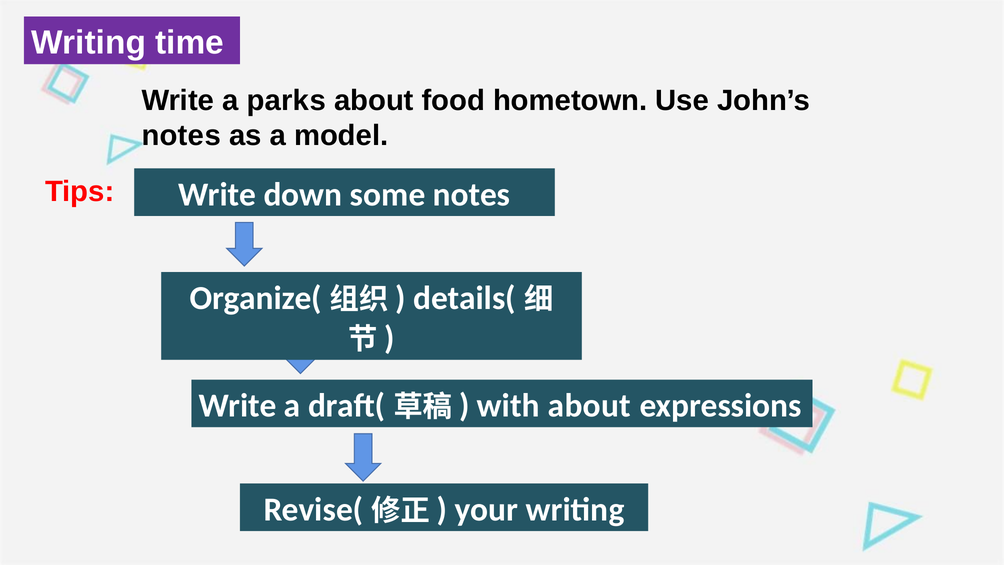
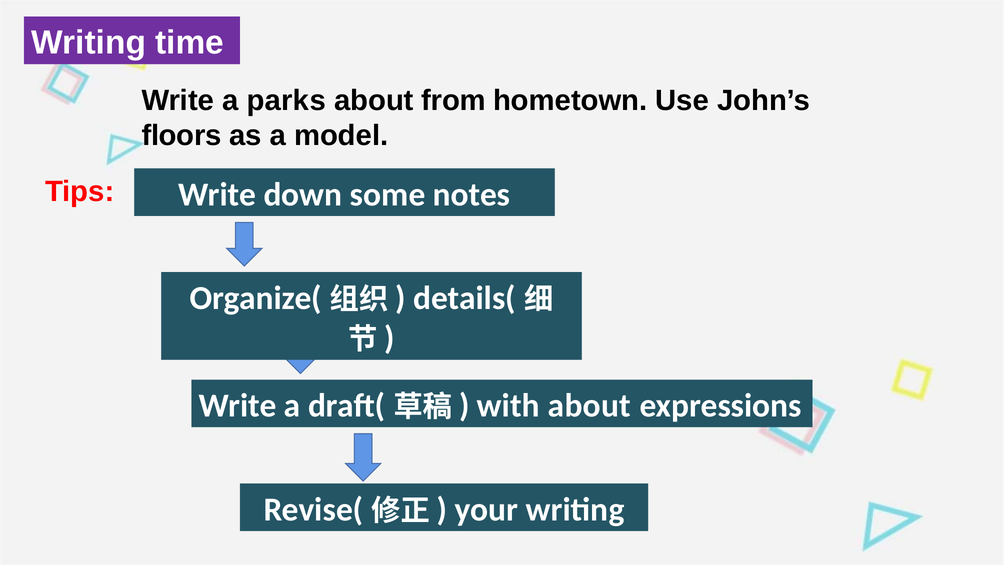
food: food -> from
notes at (181, 136): notes -> floors
